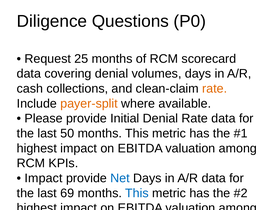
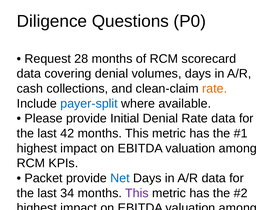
25: 25 -> 28
payer-split colour: orange -> blue
50: 50 -> 42
Impact at (44, 178): Impact -> Packet
69: 69 -> 34
This at (137, 193) colour: blue -> purple
